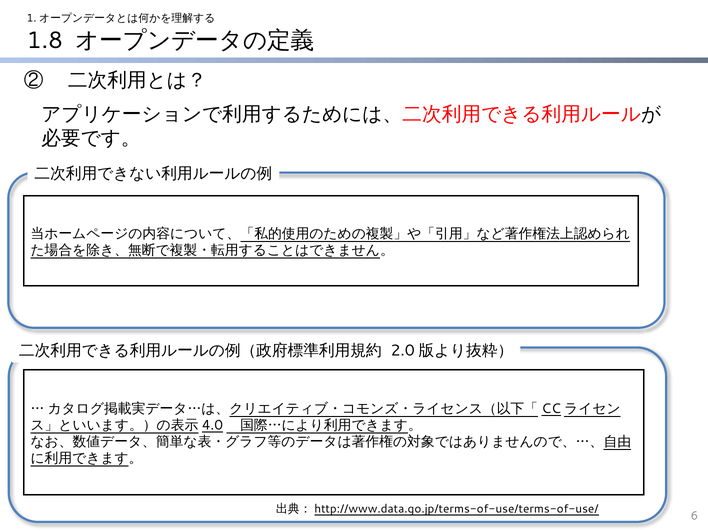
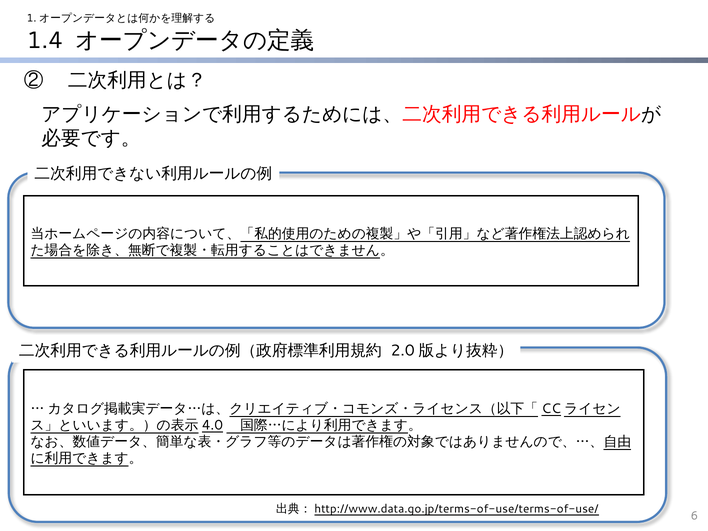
1.8: 1.8 -> 1.4
